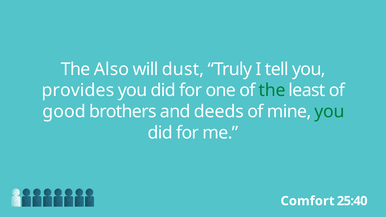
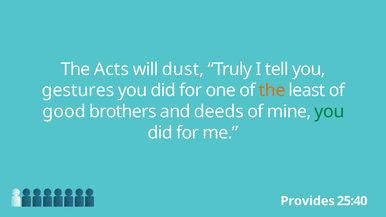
Also: Also -> Acts
provides: provides -> gestures
the at (272, 90) colour: green -> orange
Comfort: Comfort -> Provides
